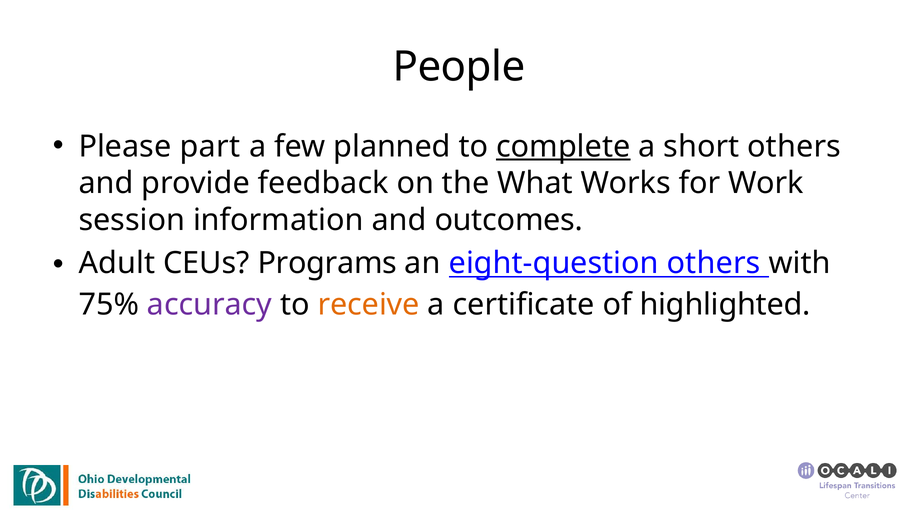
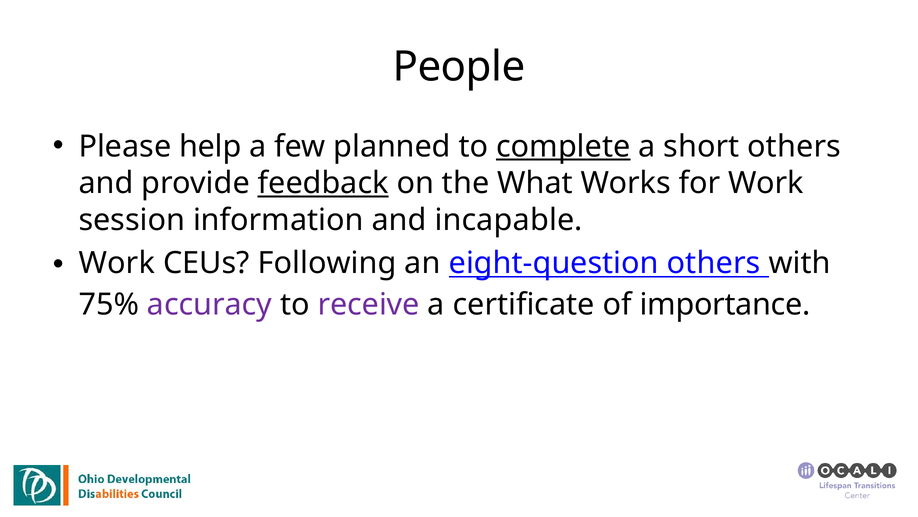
part: part -> help
feedback underline: none -> present
outcomes: outcomes -> incapable
Adult at (117, 263): Adult -> Work
Programs: Programs -> Following
receive colour: orange -> purple
highlighted: highlighted -> importance
